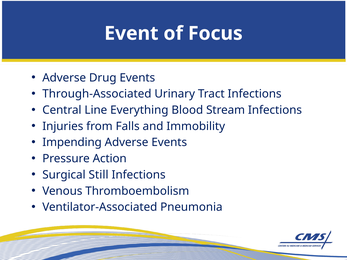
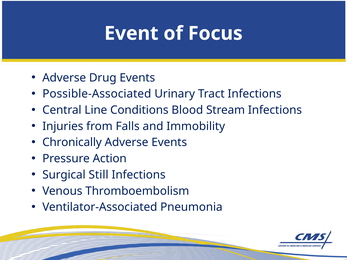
Through-Associated: Through-Associated -> Possible-Associated
Everything: Everything -> Conditions
Impending: Impending -> Chronically
